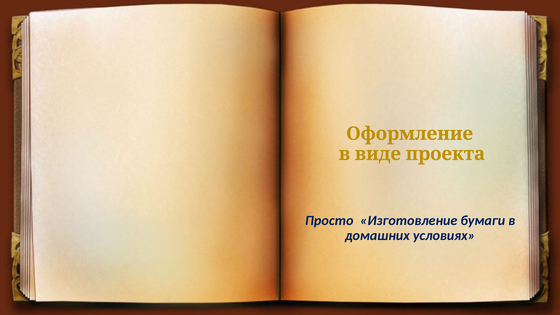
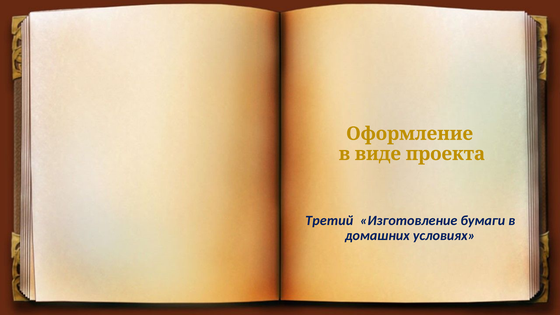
Просто: Просто -> Третий
